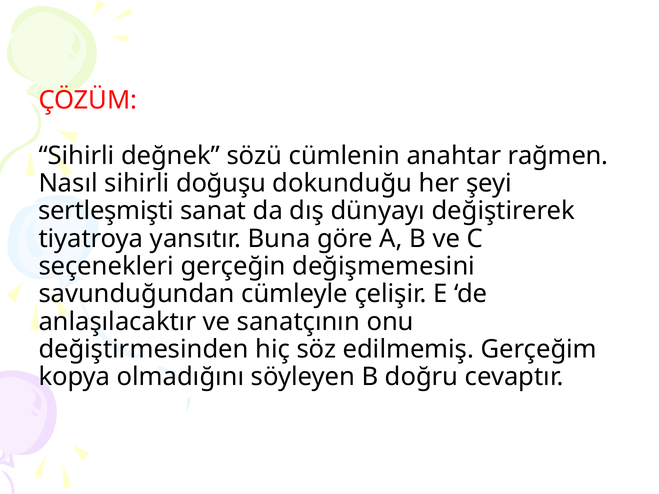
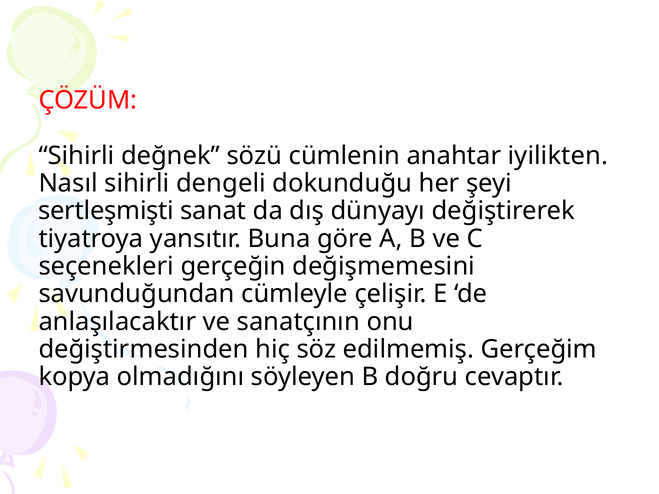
rağmen: rağmen -> iyilikten
doğuşu: doğuşu -> dengeli
